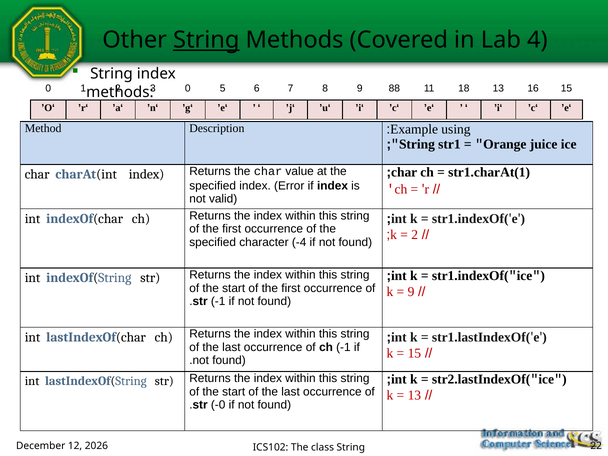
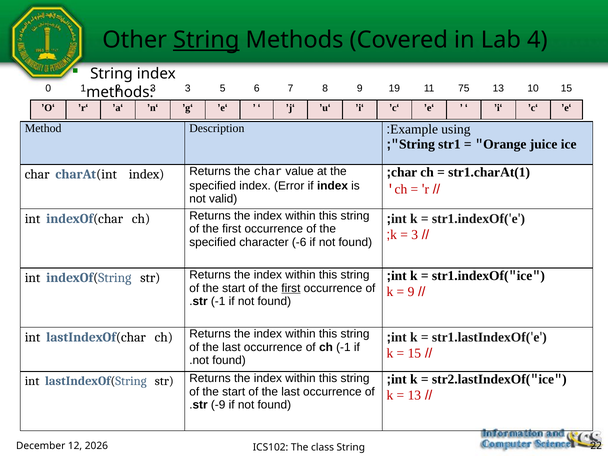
0 at (188, 89): 0 -> 3
88: 88 -> 19
18: 18 -> 75
16: 16 -> 10
2 at (415, 235): 2 -> 3
-4: -4 -> -6
first at (291, 288) underline: none -> present
-0: -0 -> -9
